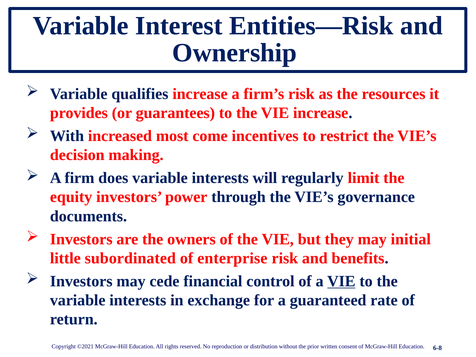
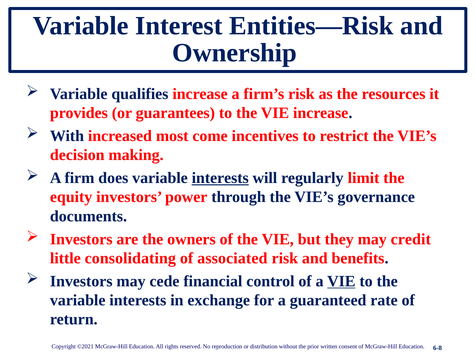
interests at (220, 178) underline: none -> present
initial: initial -> credit
subordinated: subordinated -> consolidating
enterprise: enterprise -> associated
